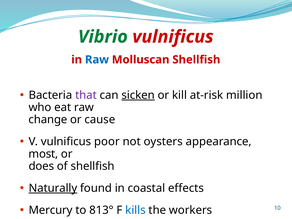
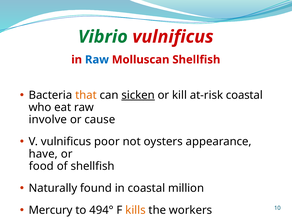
that colour: purple -> orange
at-risk million: million -> coastal
change: change -> involve
most: most -> have
does: does -> food
Naturally underline: present -> none
effects: effects -> million
813°: 813° -> 494°
kills colour: blue -> orange
